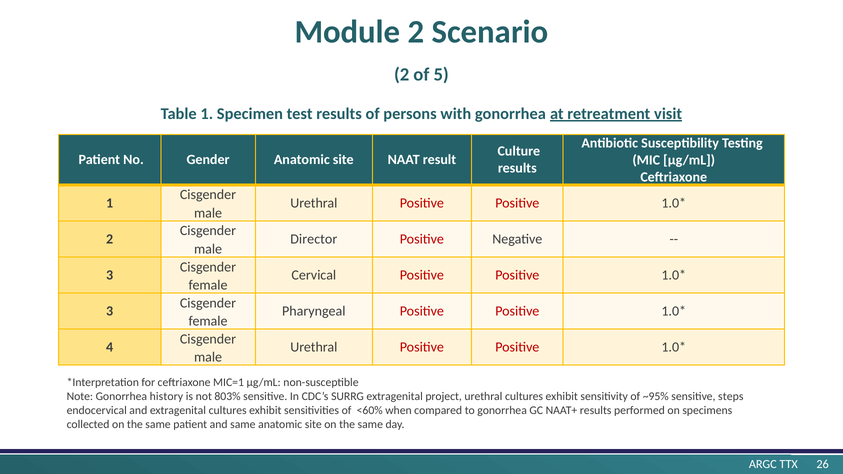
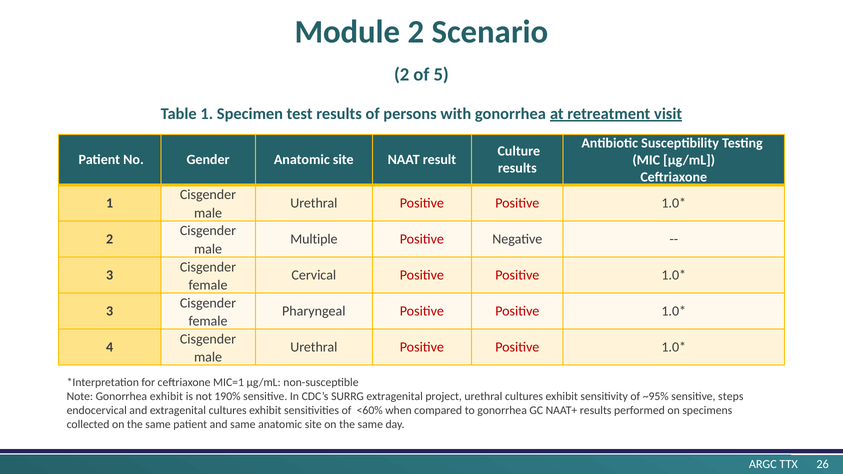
Director: Director -> Multiple
Gonorrhea history: history -> exhibit
803%: 803% -> 190%
